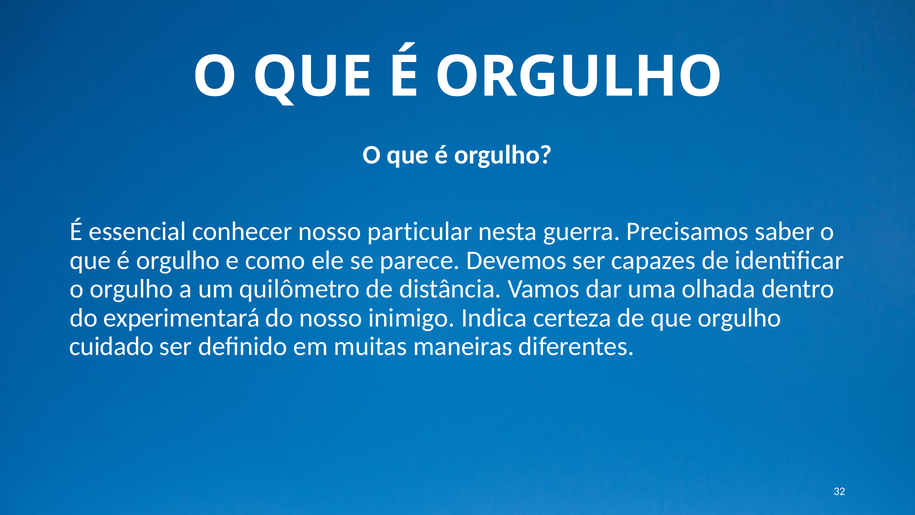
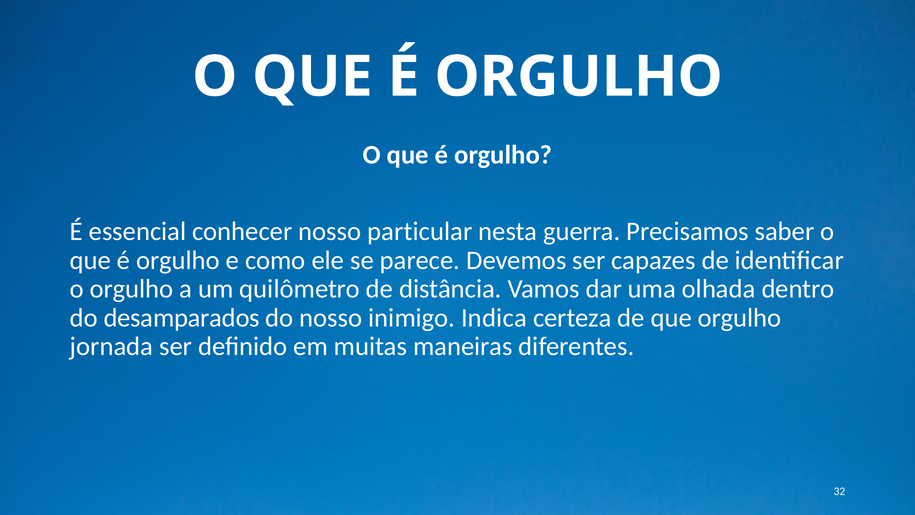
experimentará: experimentará -> desamparados
cuidado: cuidado -> jornada
